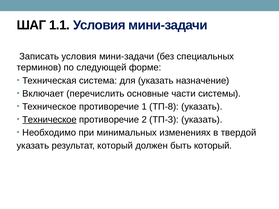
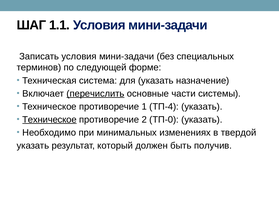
перечислить underline: none -> present
ТП-8: ТП-8 -> ТП-4
ТП-3: ТП-3 -> ТП-0
быть который: который -> получив
